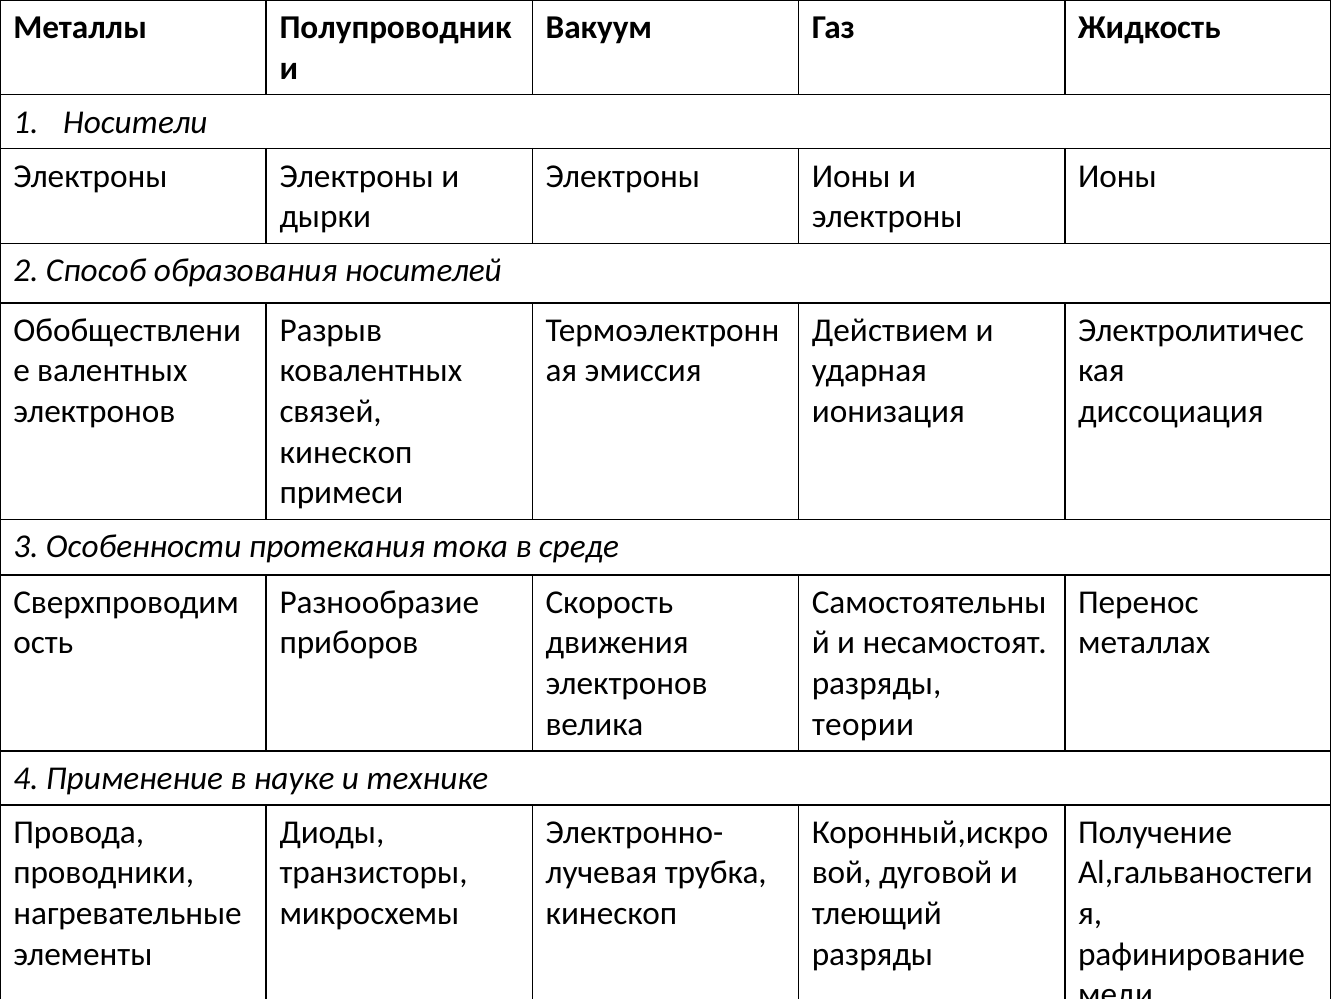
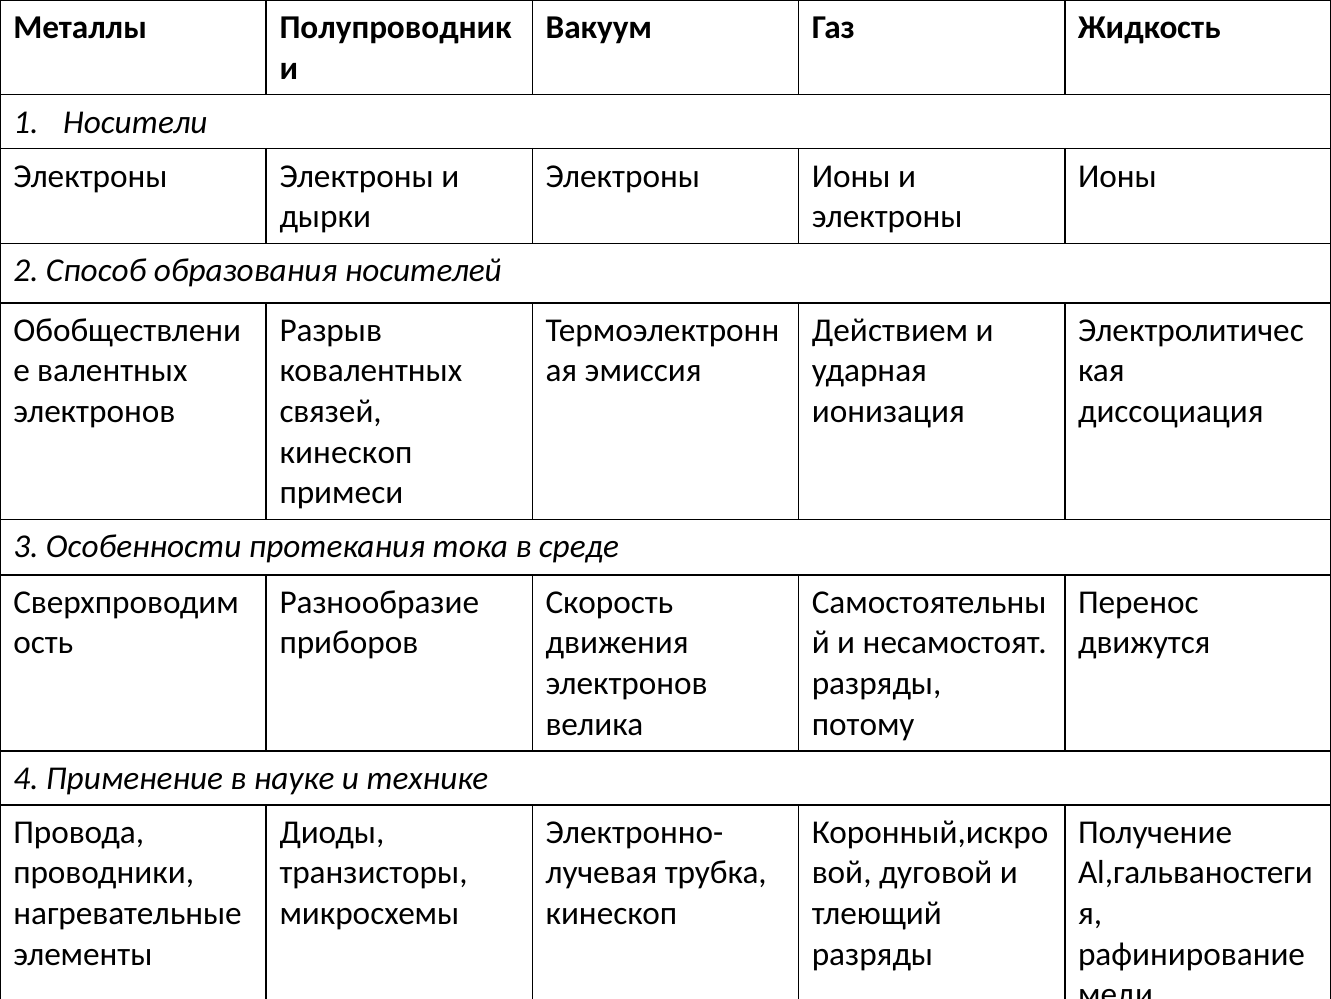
металлах: металлах -> движутся
теории: теории -> потому
